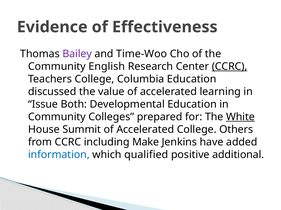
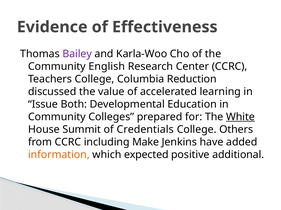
Time-Woo: Time-Woo -> Karla-Woo
CCRC at (230, 67) underline: present -> none
Columbia Education: Education -> Reduction
Summit of Accelerated: Accelerated -> Credentials
information colour: blue -> orange
qualified: qualified -> expected
